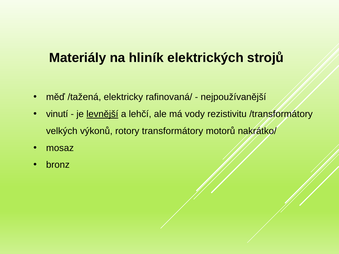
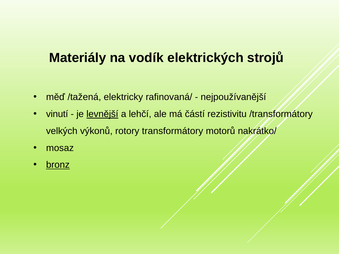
hliník: hliník -> vodík
vody: vody -> částí
bronz underline: none -> present
